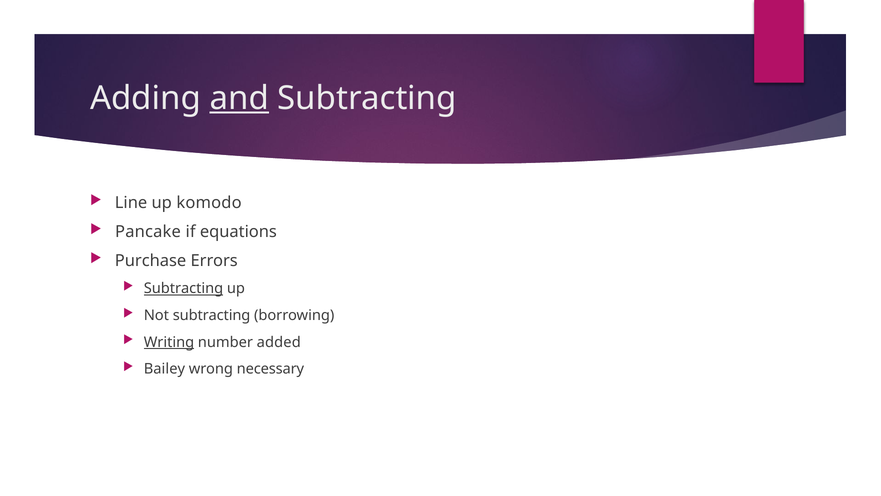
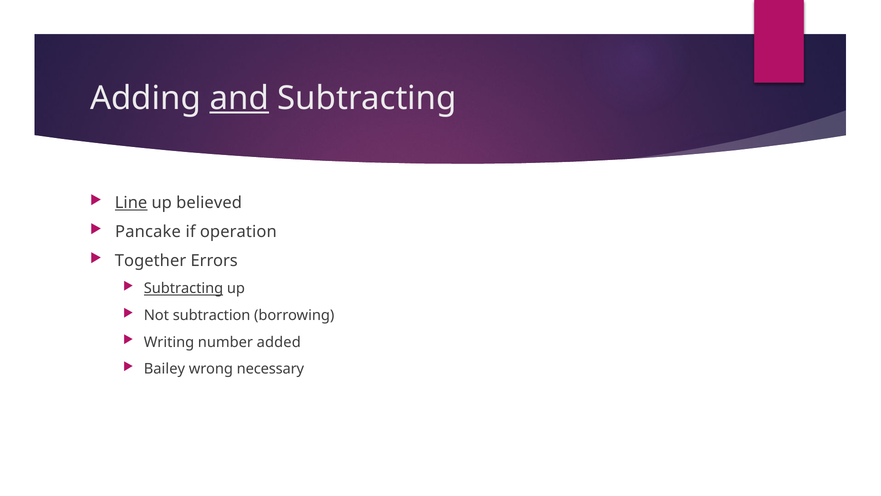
Line underline: none -> present
komodo: komodo -> believed
equations: equations -> operation
Purchase: Purchase -> Together
Not subtracting: subtracting -> subtraction
Writing underline: present -> none
